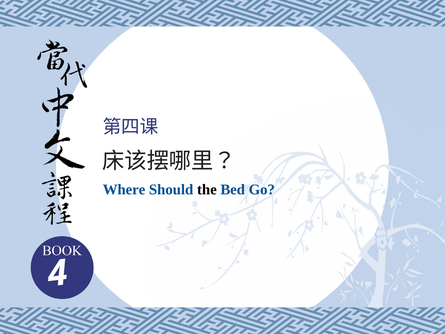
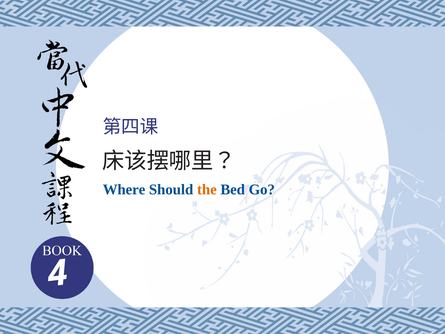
the colour: black -> orange
